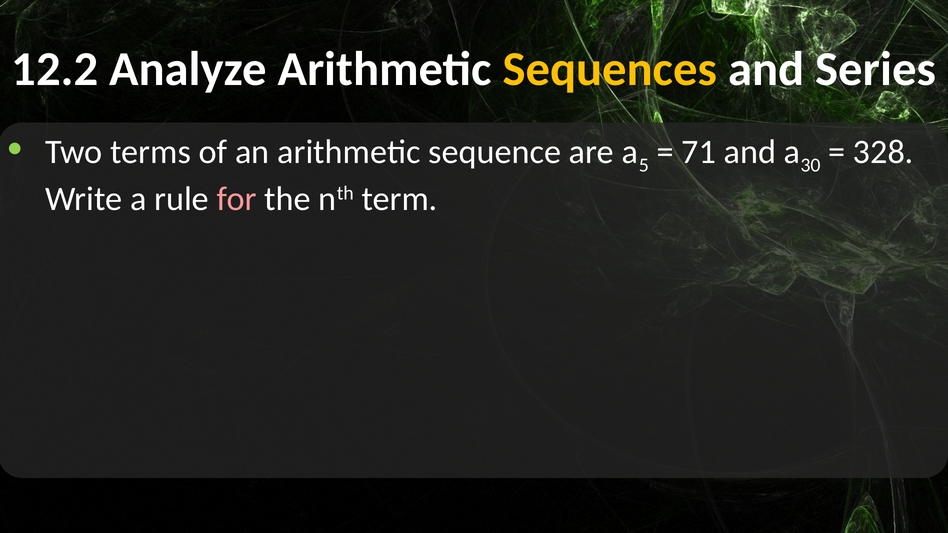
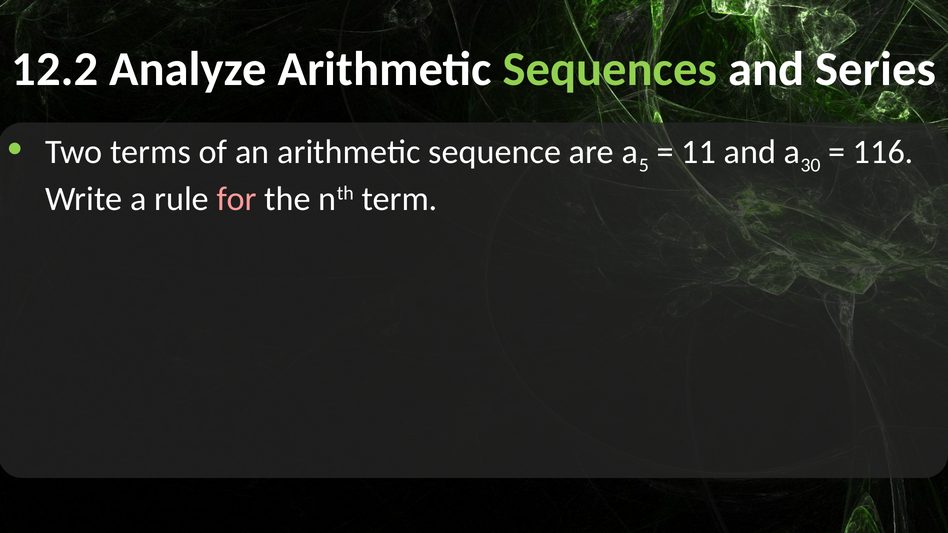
Sequences colour: yellow -> light green
71: 71 -> 11
328: 328 -> 116
